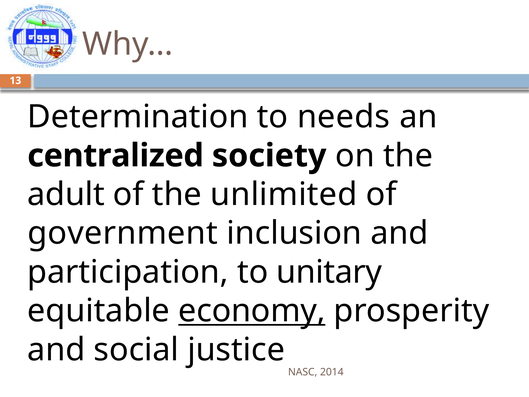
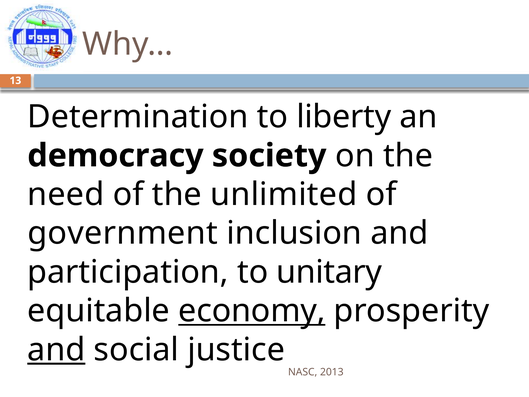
needs: needs -> liberty
centralized: centralized -> democracy
adult: adult -> need
and at (56, 350) underline: none -> present
2014: 2014 -> 2013
